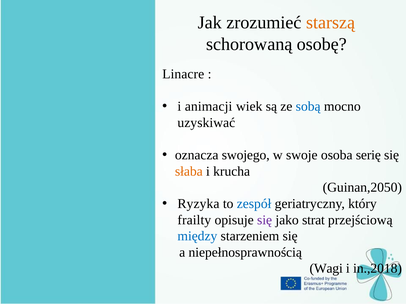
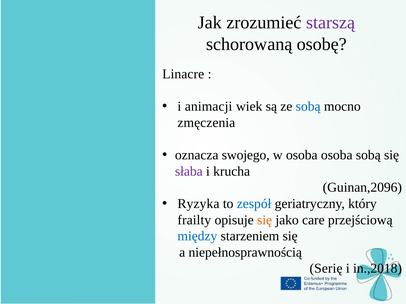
starszą colour: orange -> purple
uzyskiwać: uzyskiwać -> zmęczenia
w swoje: swoje -> osoba
osoba serię: serię -> sobą
słaba colour: orange -> purple
Guinan,2050: Guinan,2050 -> Guinan,2096
się at (265, 220) colour: purple -> orange
strat: strat -> care
Wagi: Wagi -> Serię
